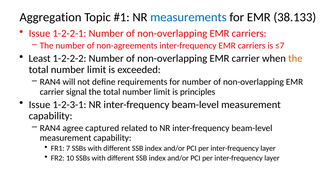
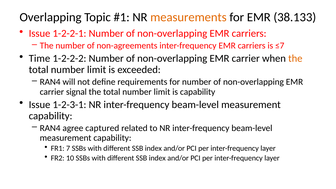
Aggregation: Aggregation -> Overlapping
measurements colour: blue -> orange
Least: Least -> Time
is principles: principles -> capability
